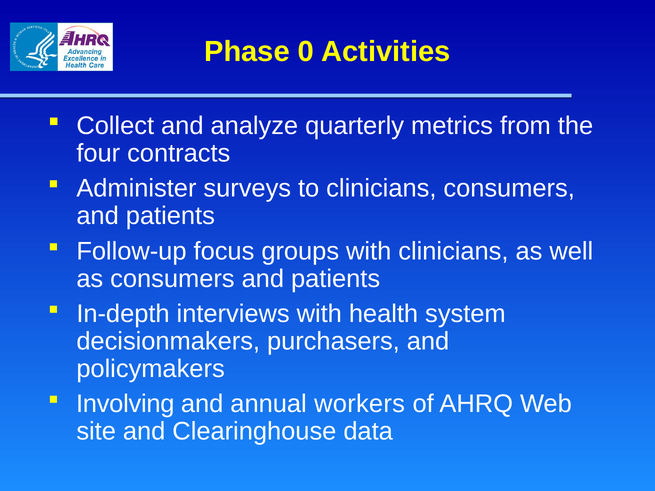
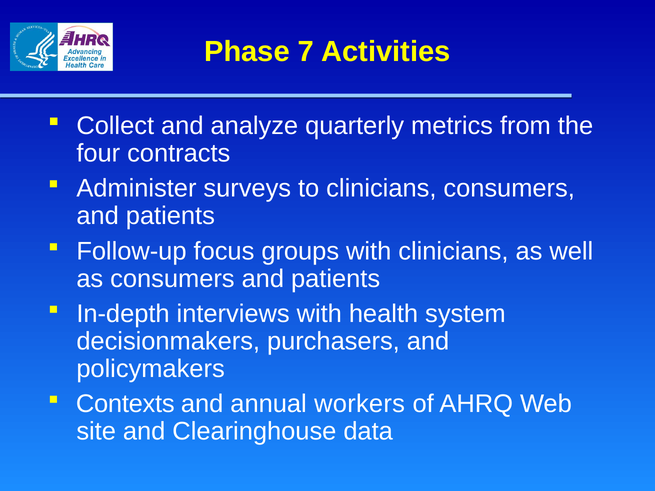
0: 0 -> 7
Involving: Involving -> Contexts
